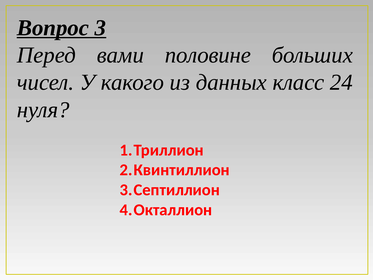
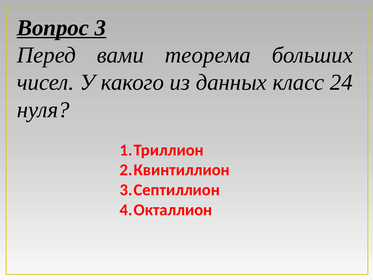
половине: половине -> теорема
